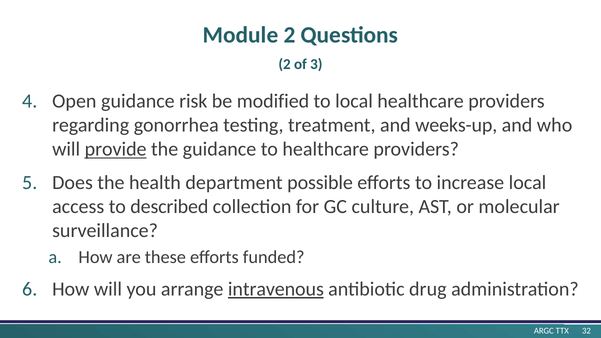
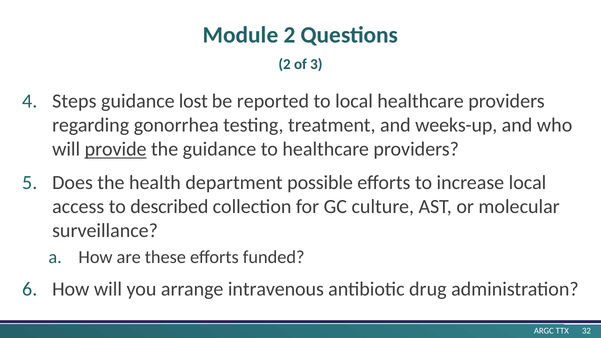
Open: Open -> Steps
risk: risk -> lost
modified: modified -> reported
intravenous underline: present -> none
